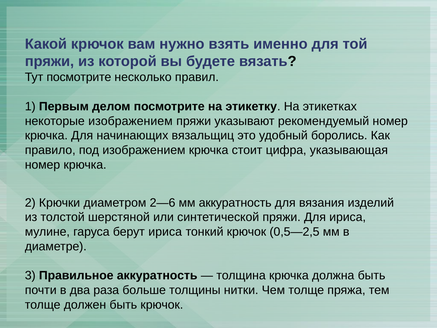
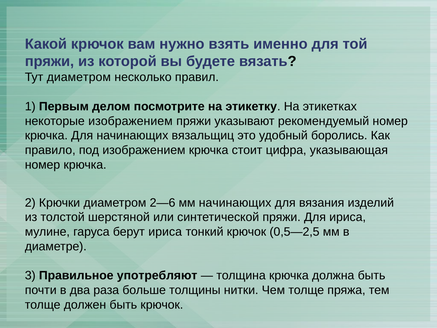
Тут посмотрите: посмотрите -> диаметром
мм аккуратность: аккуратность -> начинающих
Правильное аккуратность: аккуратность -> употребляют
